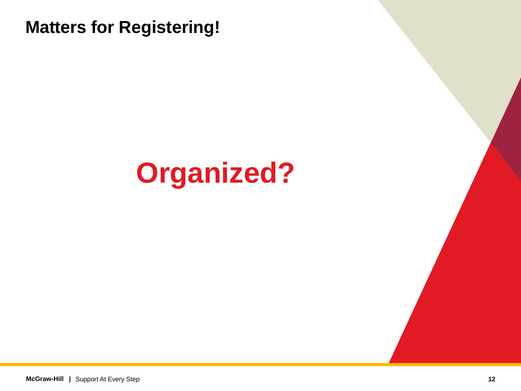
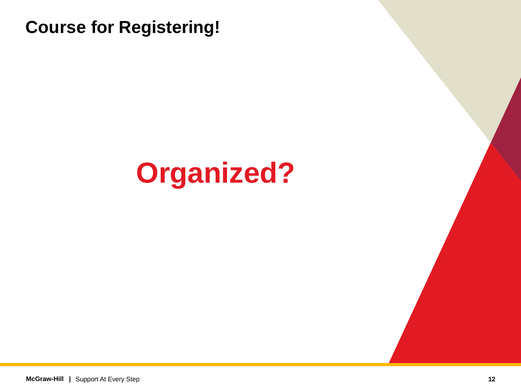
Matters: Matters -> Course
